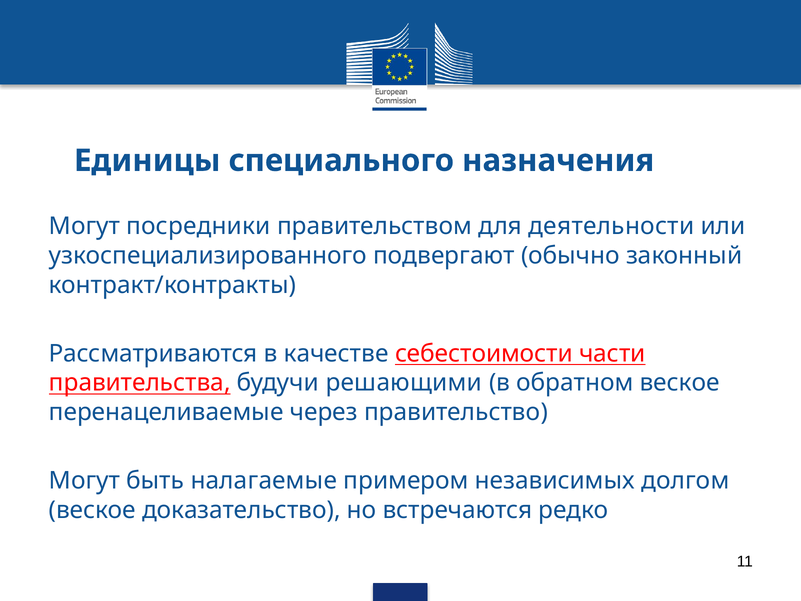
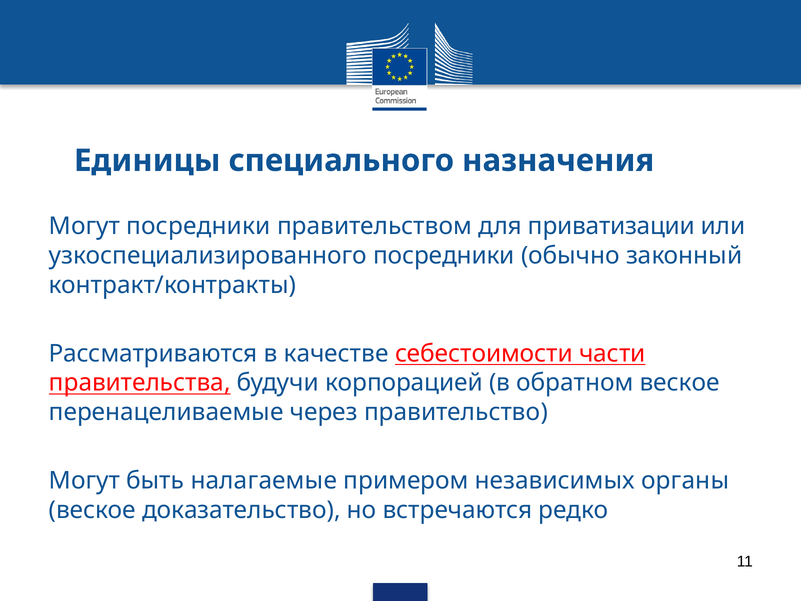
деятельности: деятельности -> приватизации
узкоспециализированного подвергают: подвергают -> посредники
решающими: решающими -> корпорацией
долгом: долгом -> органы
